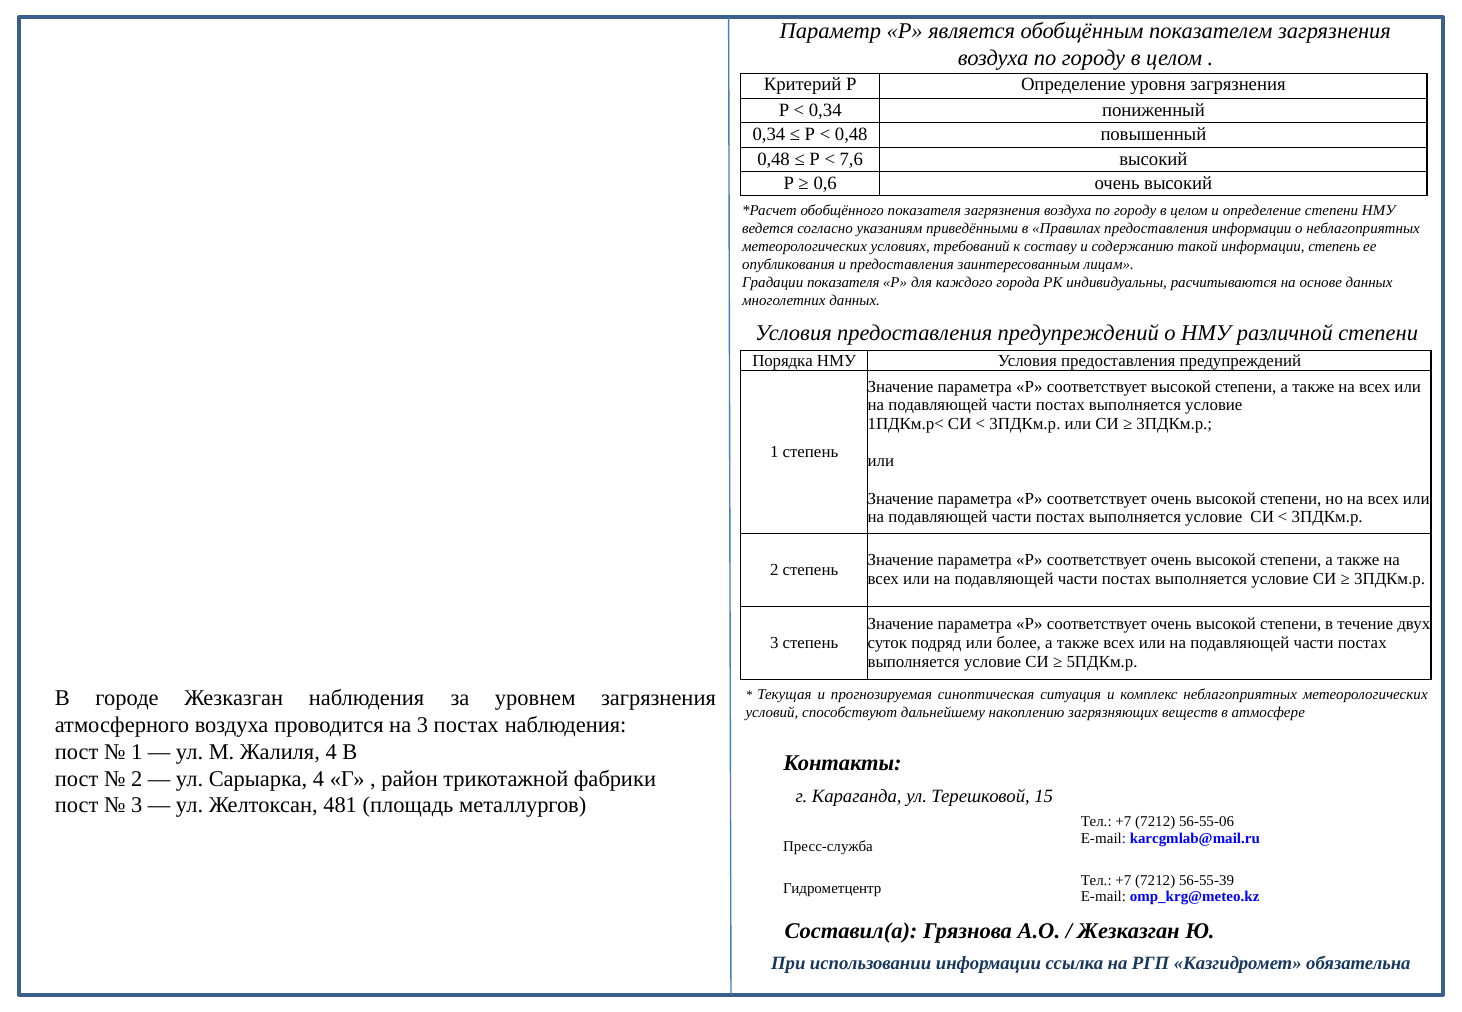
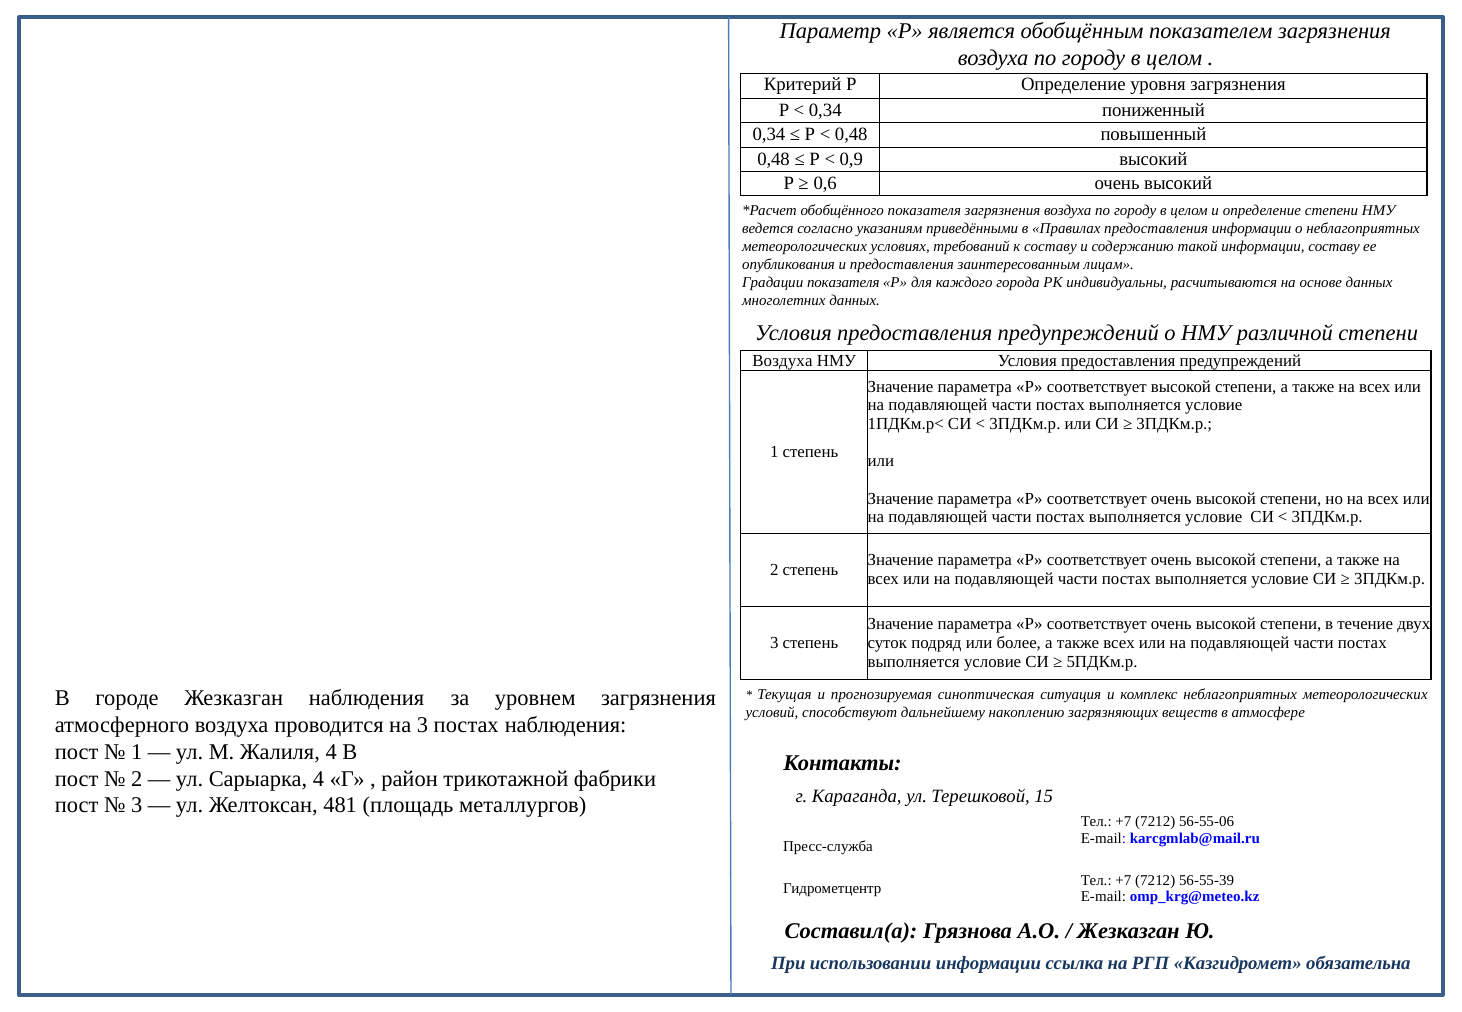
7,6: 7,6 -> 0,9
информации степень: степень -> составу
Порядка at (783, 361): Порядка -> Воздуха
